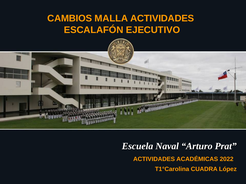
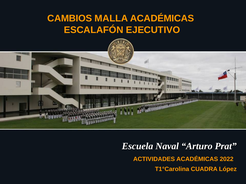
MALLA ACTIVIDADES: ACTIVIDADES -> ACADÉMICAS
